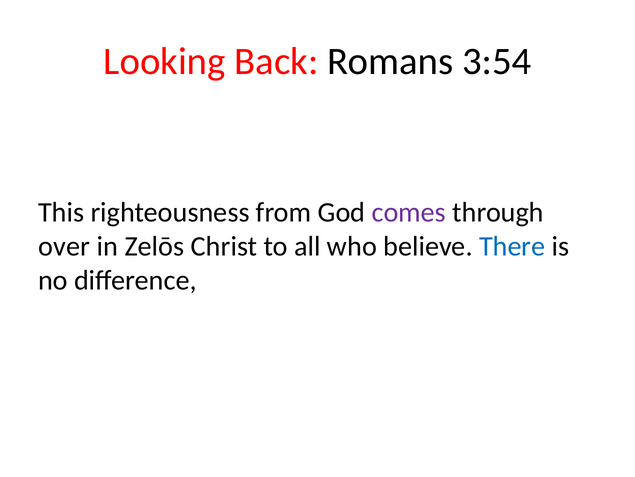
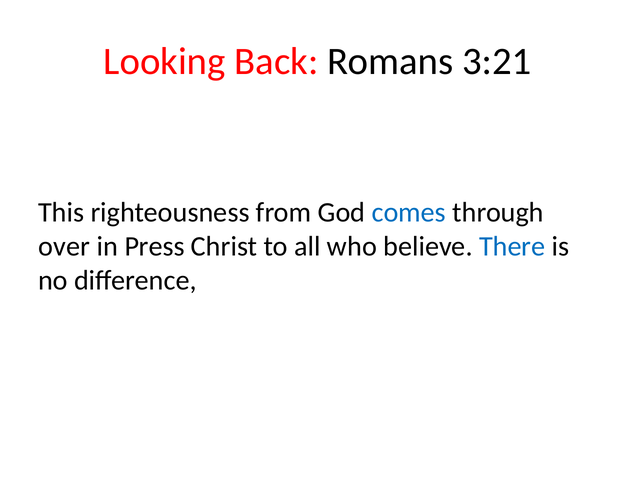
3:54: 3:54 -> 3:21
comes colour: purple -> blue
Zelōs: Zelōs -> Press
